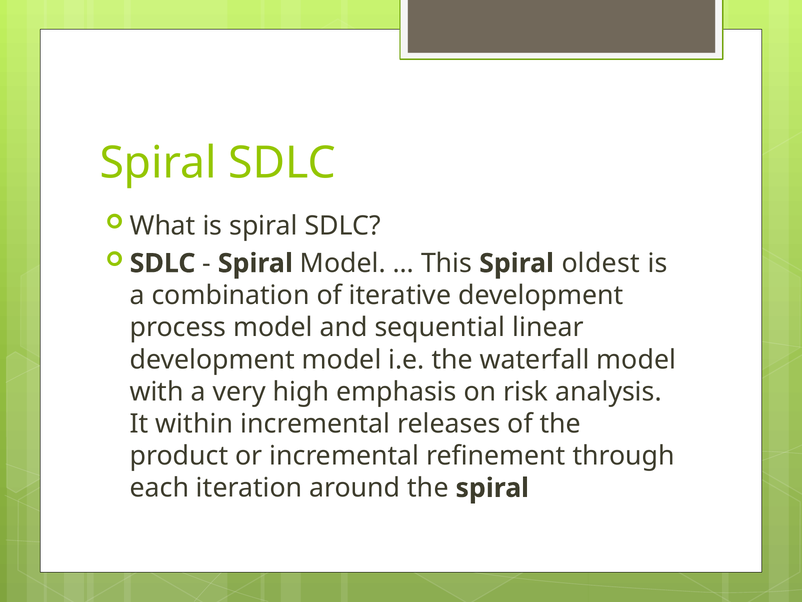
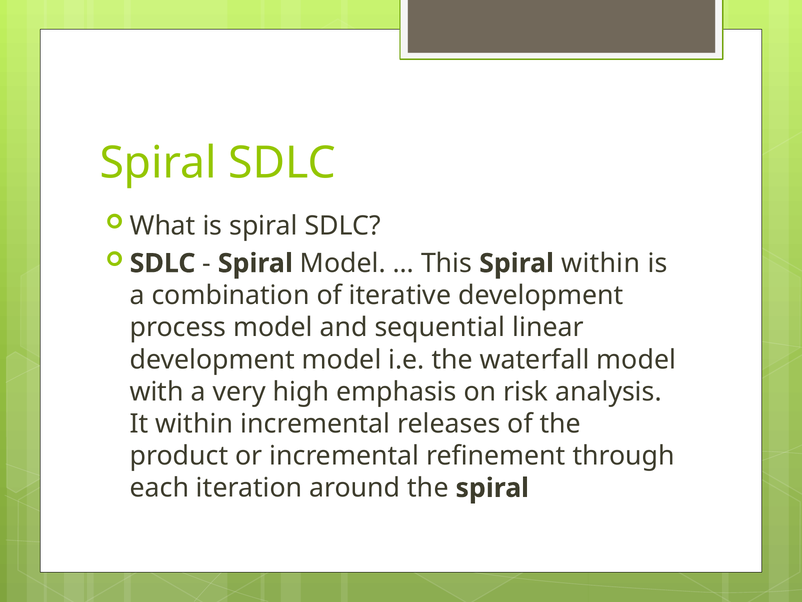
Spiral oldest: oldest -> within
